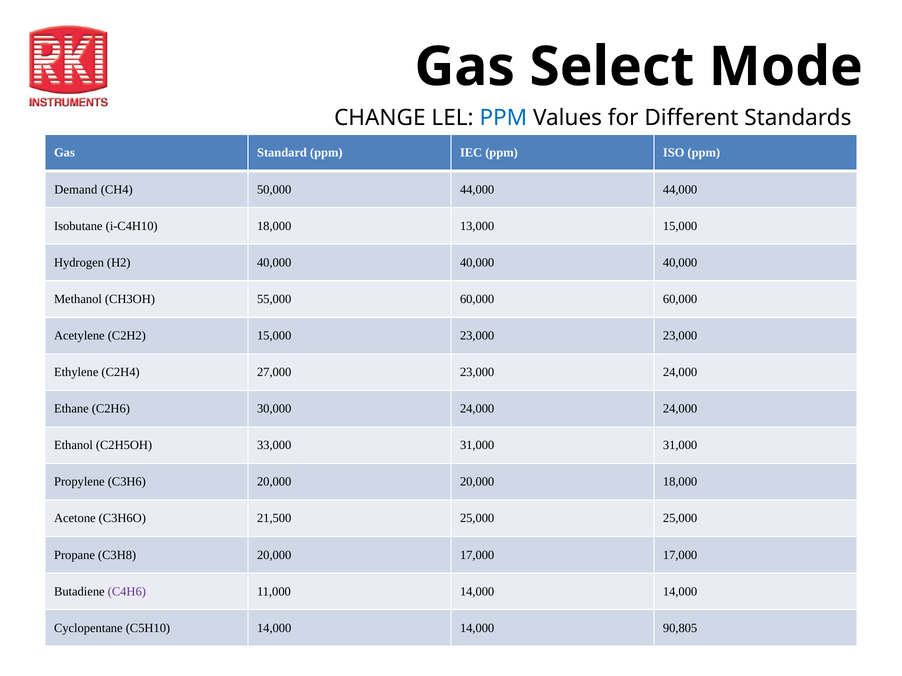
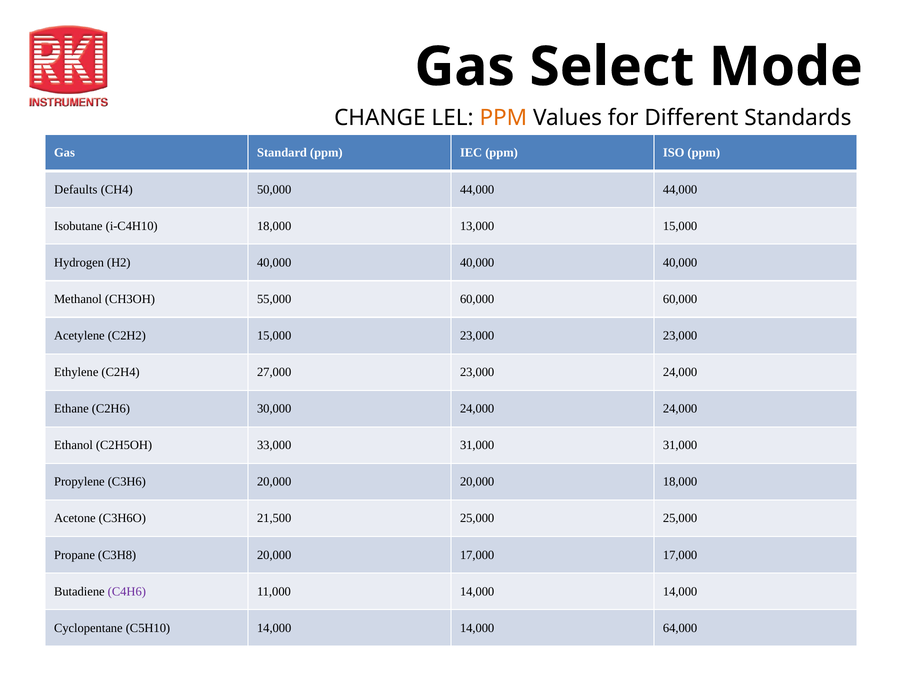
PPM at (503, 118) colour: blue -> orange
Demand: Demand -> Defaults
90,805: 90,805 -> 64,000
